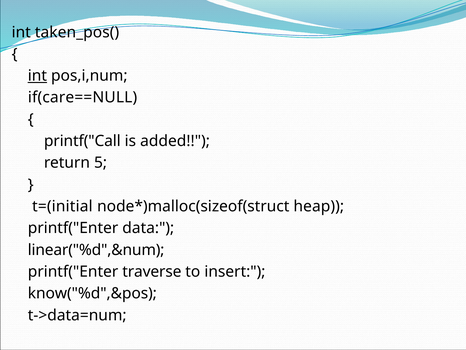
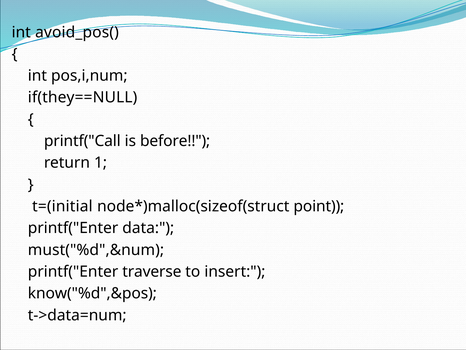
taken_pos(: taken_pos( -> avoid_pos(
int at (37, 76) underline: present -> none
if(care==NULL: if(care==NULL -> if(they==NULL
added: added -> before
5: 5 -> 1
heap: heap -> point
linear("%d",&num: linear("%d",&num -> must("%d",&num
